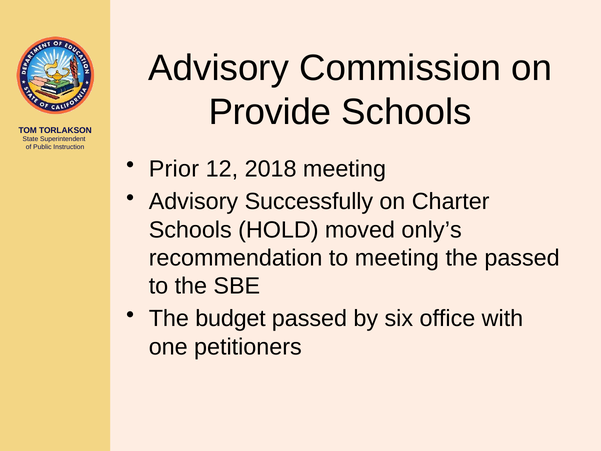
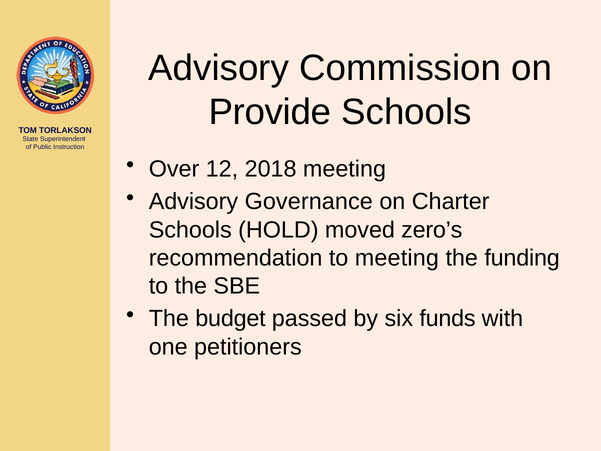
Prior: Prior -> Over
Successfully: Successfully -> Governance
only’s: only’s -> zero’s
the passed: passed -> funding
office: office -> funds
